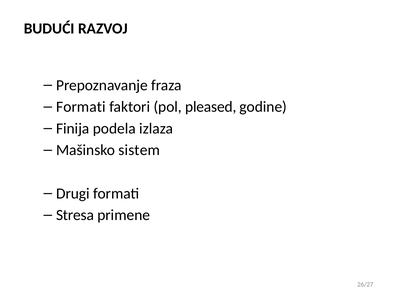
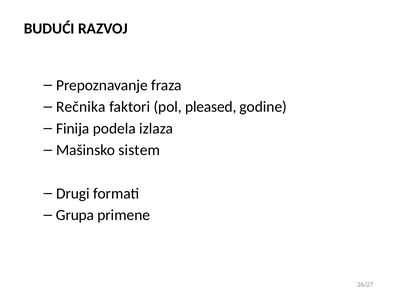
Formati at (81, 107): Formati -> Rečnika
Stresa: Stresa -> Grupa
